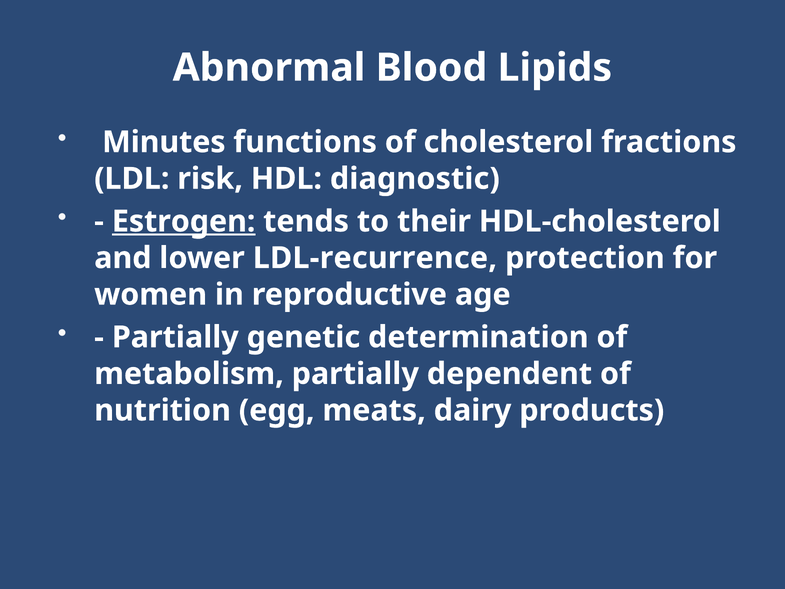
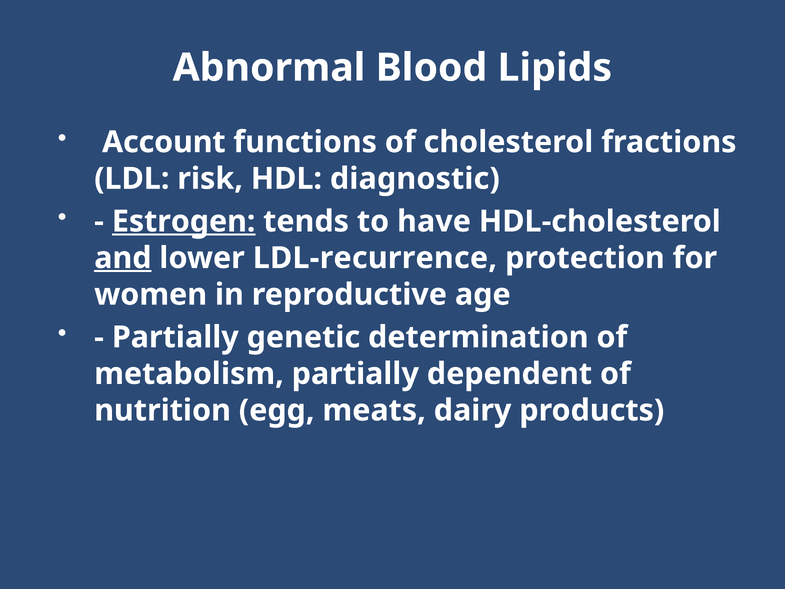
Minutes: Minutes -> Account
their: their -> have
and underline: none -> present
